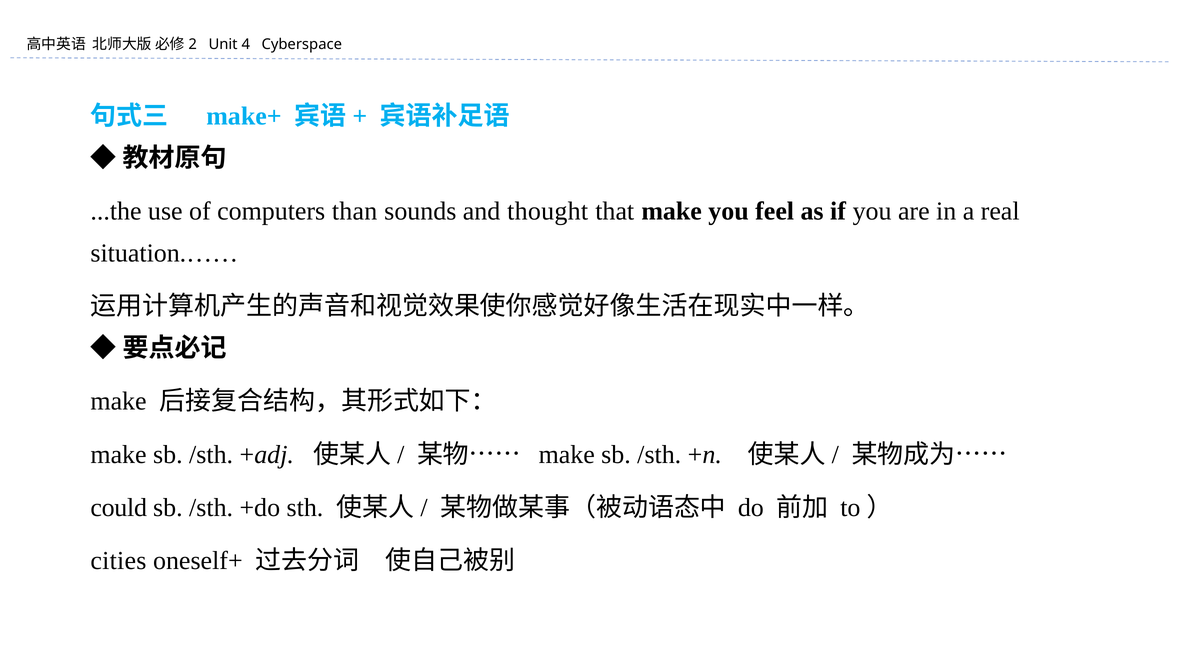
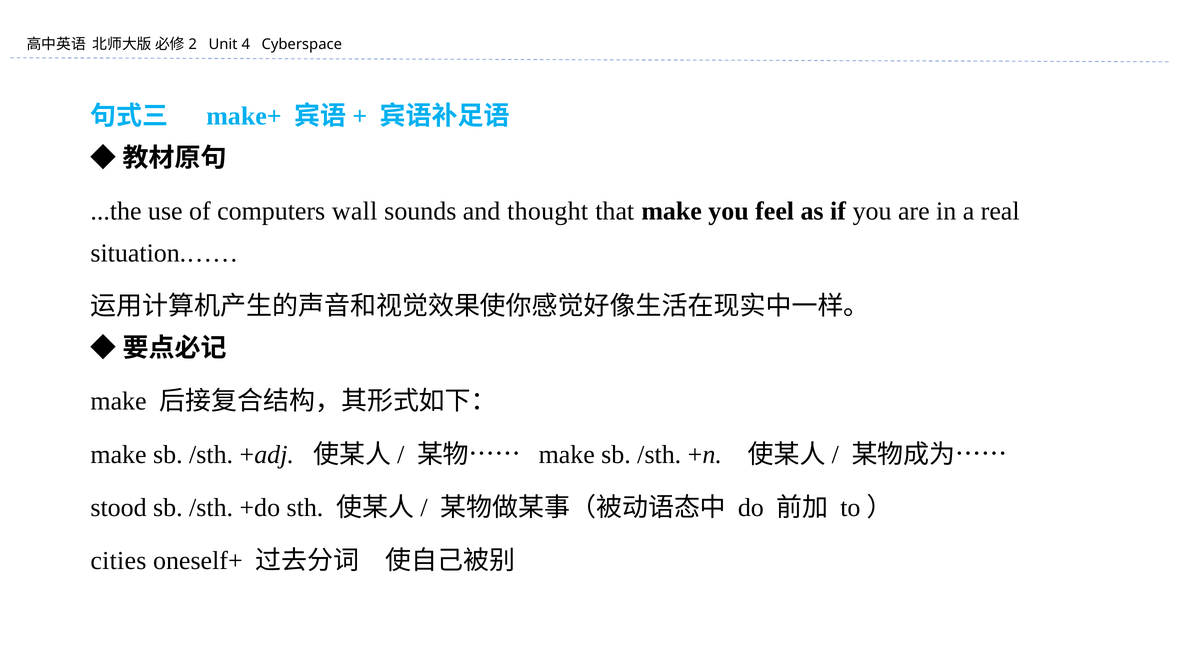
than: than -> wall
could: could -> stood
